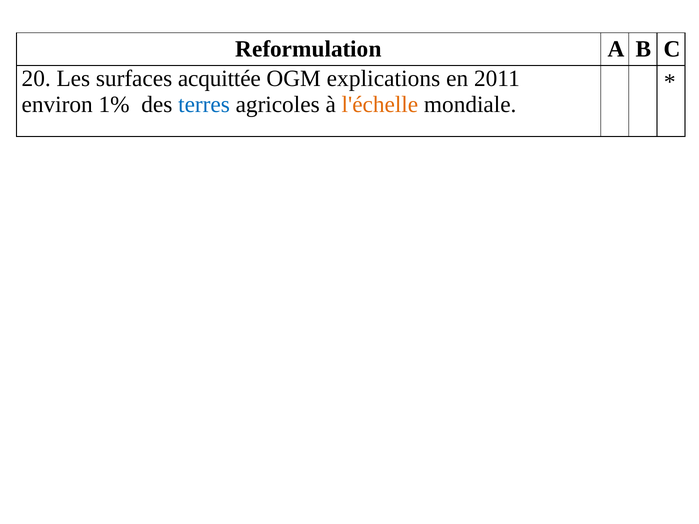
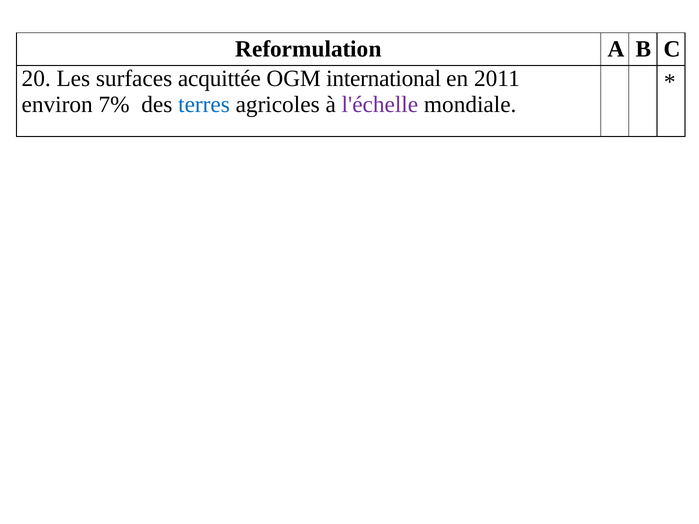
explications: explications -> international
1%: 1% -> 7%
l'échelle colour: orange -> purple
